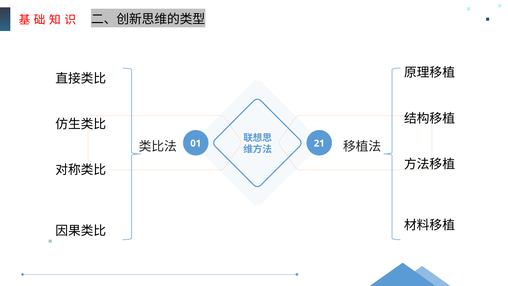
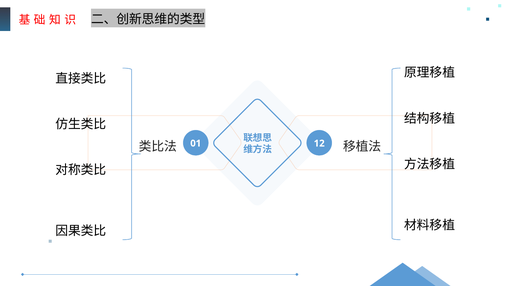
21: 21 -> 12
